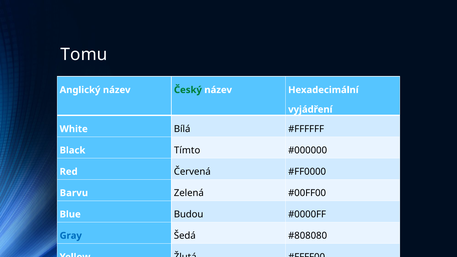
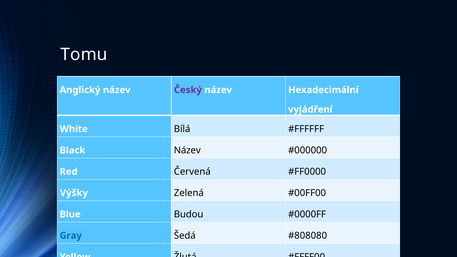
Český colour: green -> purple
Black Tímto: Tímto -> Název
Barvu: Barvu -> Výšky
